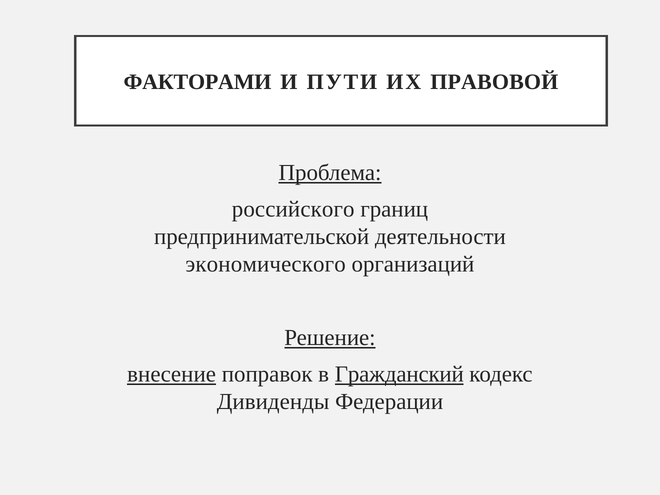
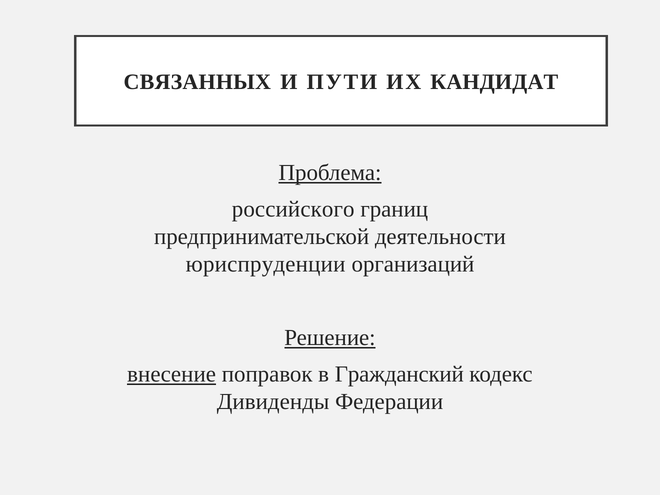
ФАКТОРАМИ: ФАКТОРАМИ -> СВЯЗАННЫХ
ПРАВОВОЙ: ПРАВОВОЙ -> КАНДИДАТ
экономического: экономического -> юриспруденции
Гражданский underline: present -> none
